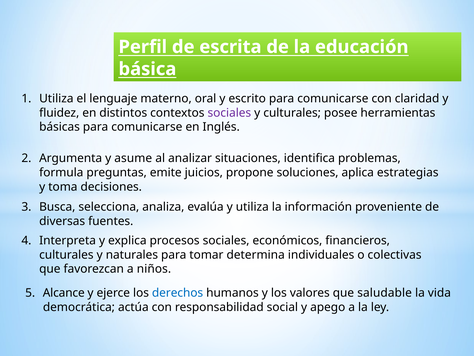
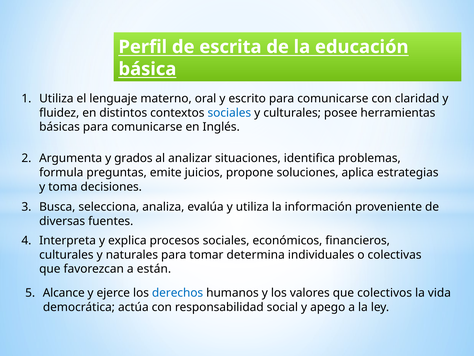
sociales at (229, 113) colour: purple -> blue
asume: asume -> grados
niños: niños -> están
saludable: saludable -> colectivos
